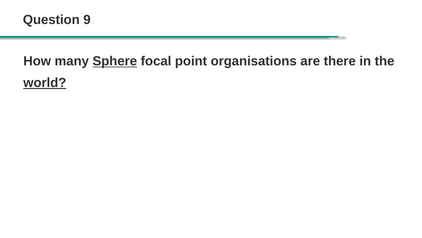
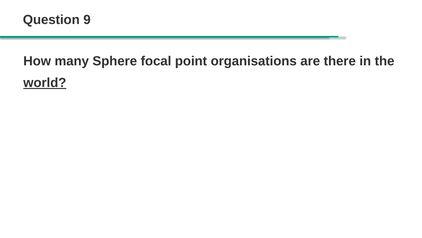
Sphere underline: present -> none
